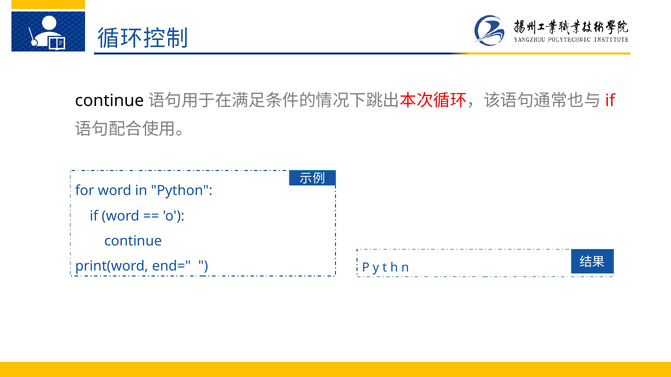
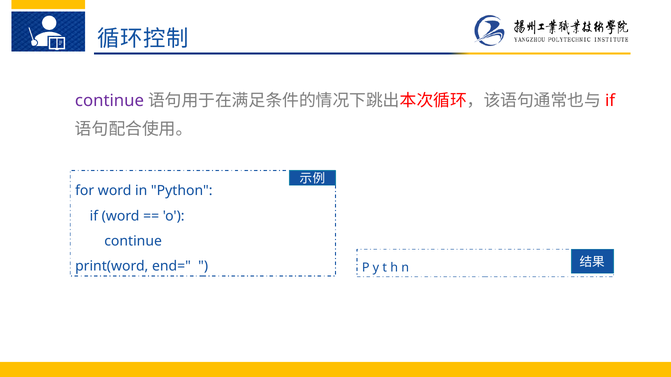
continue at (110, 101) colour: black -> purple
